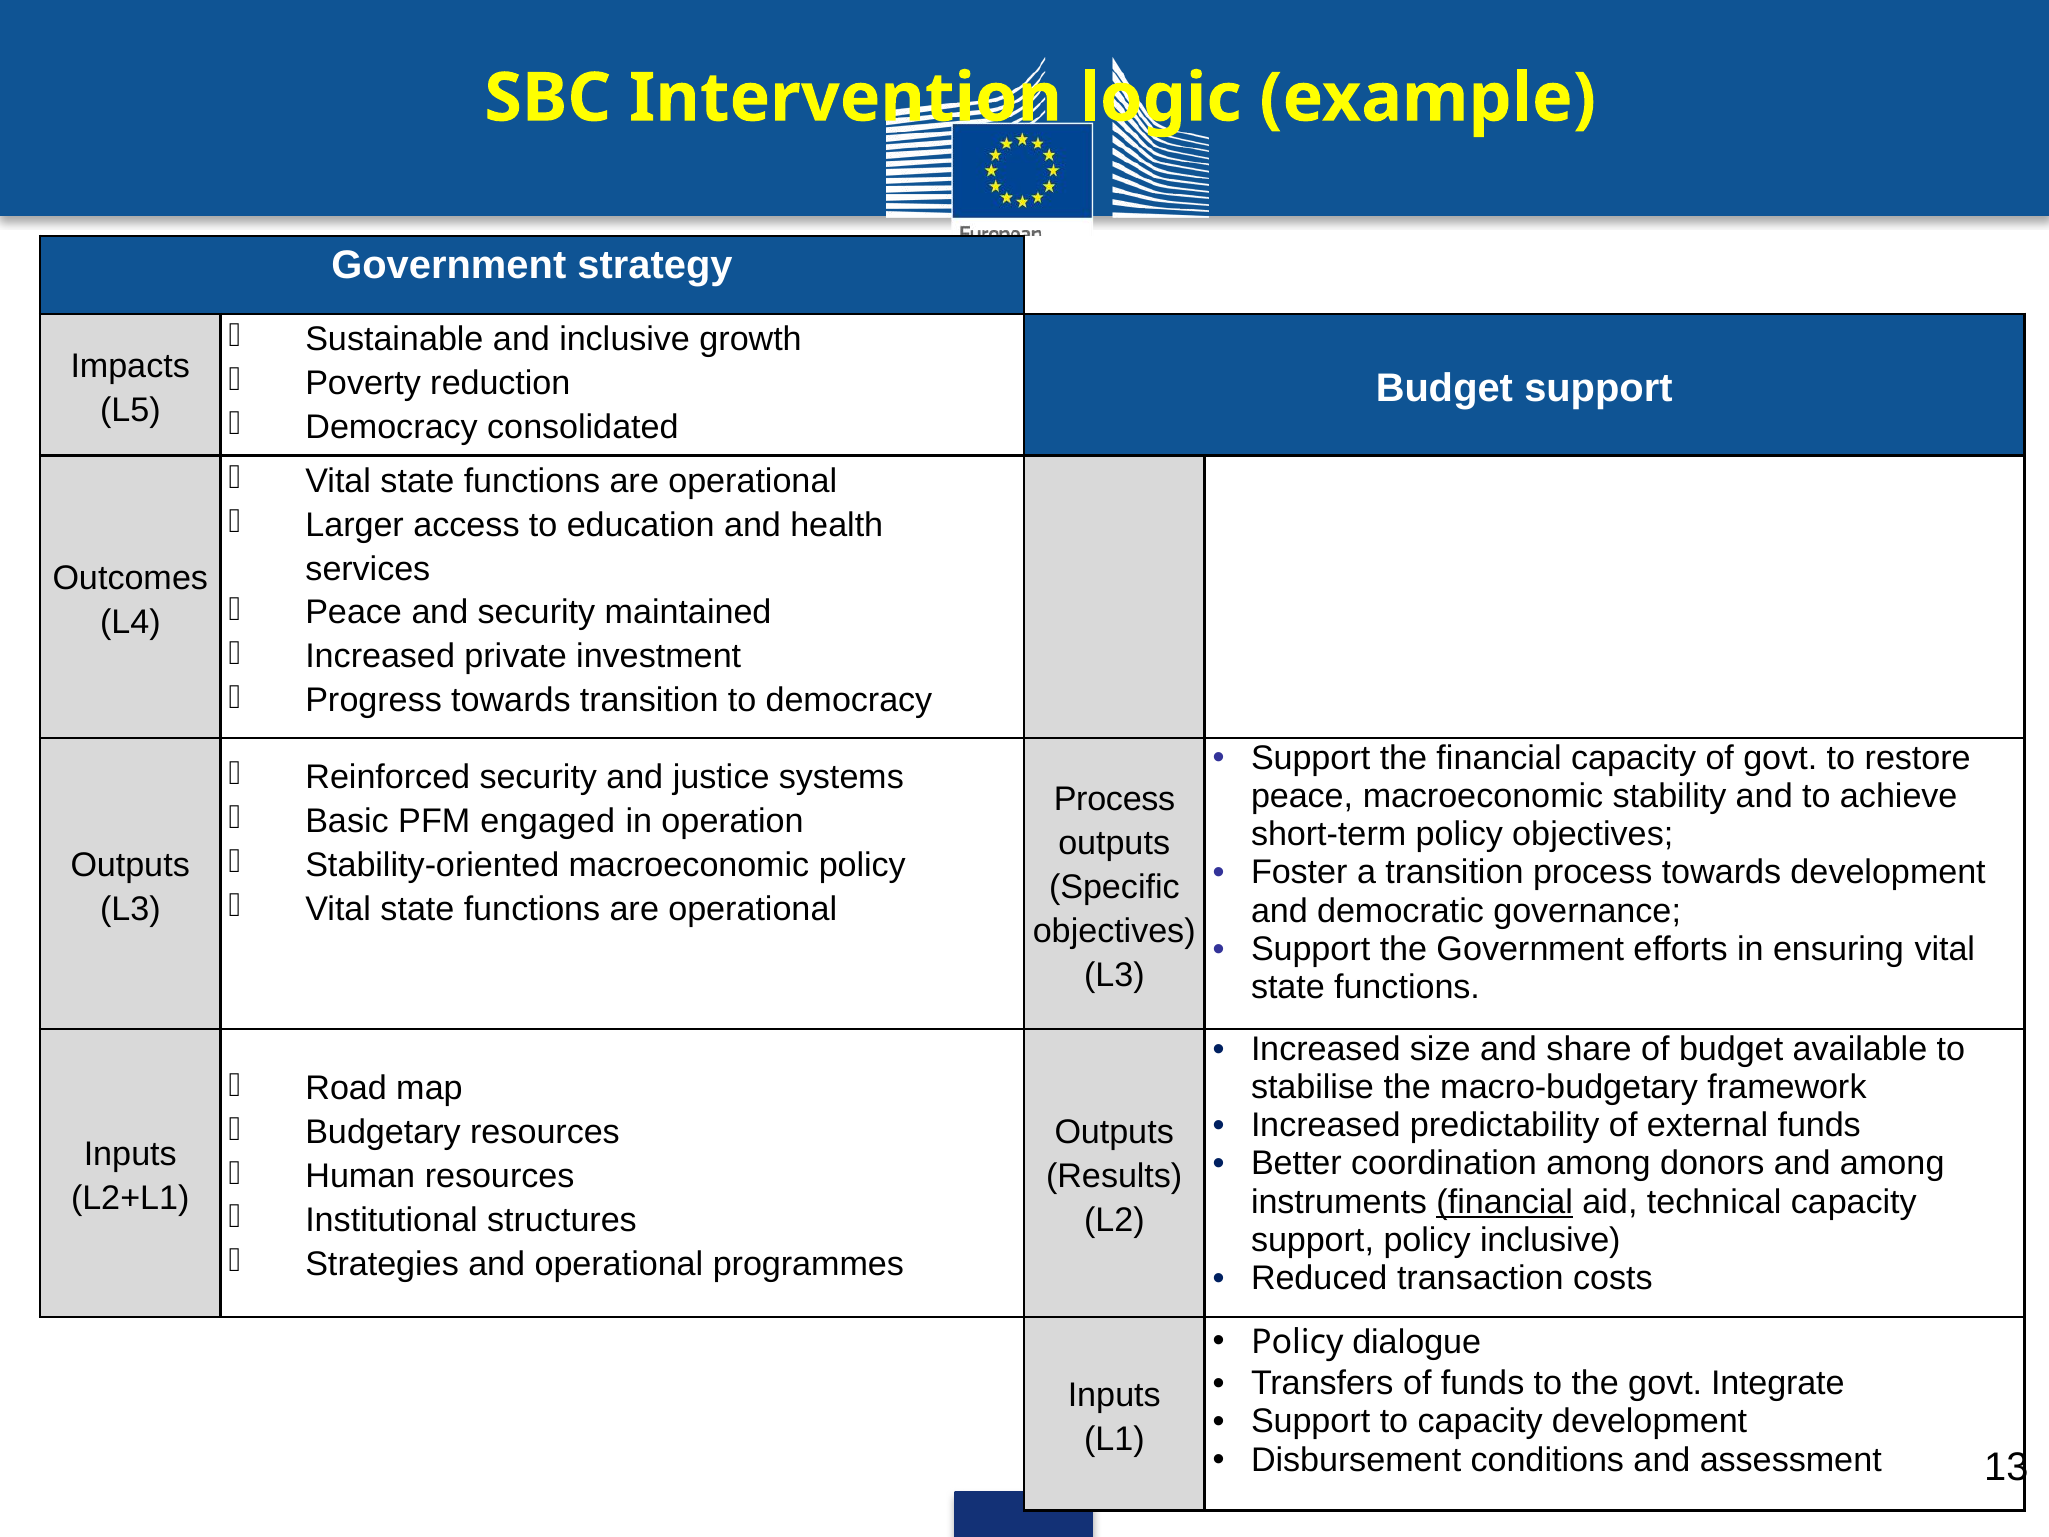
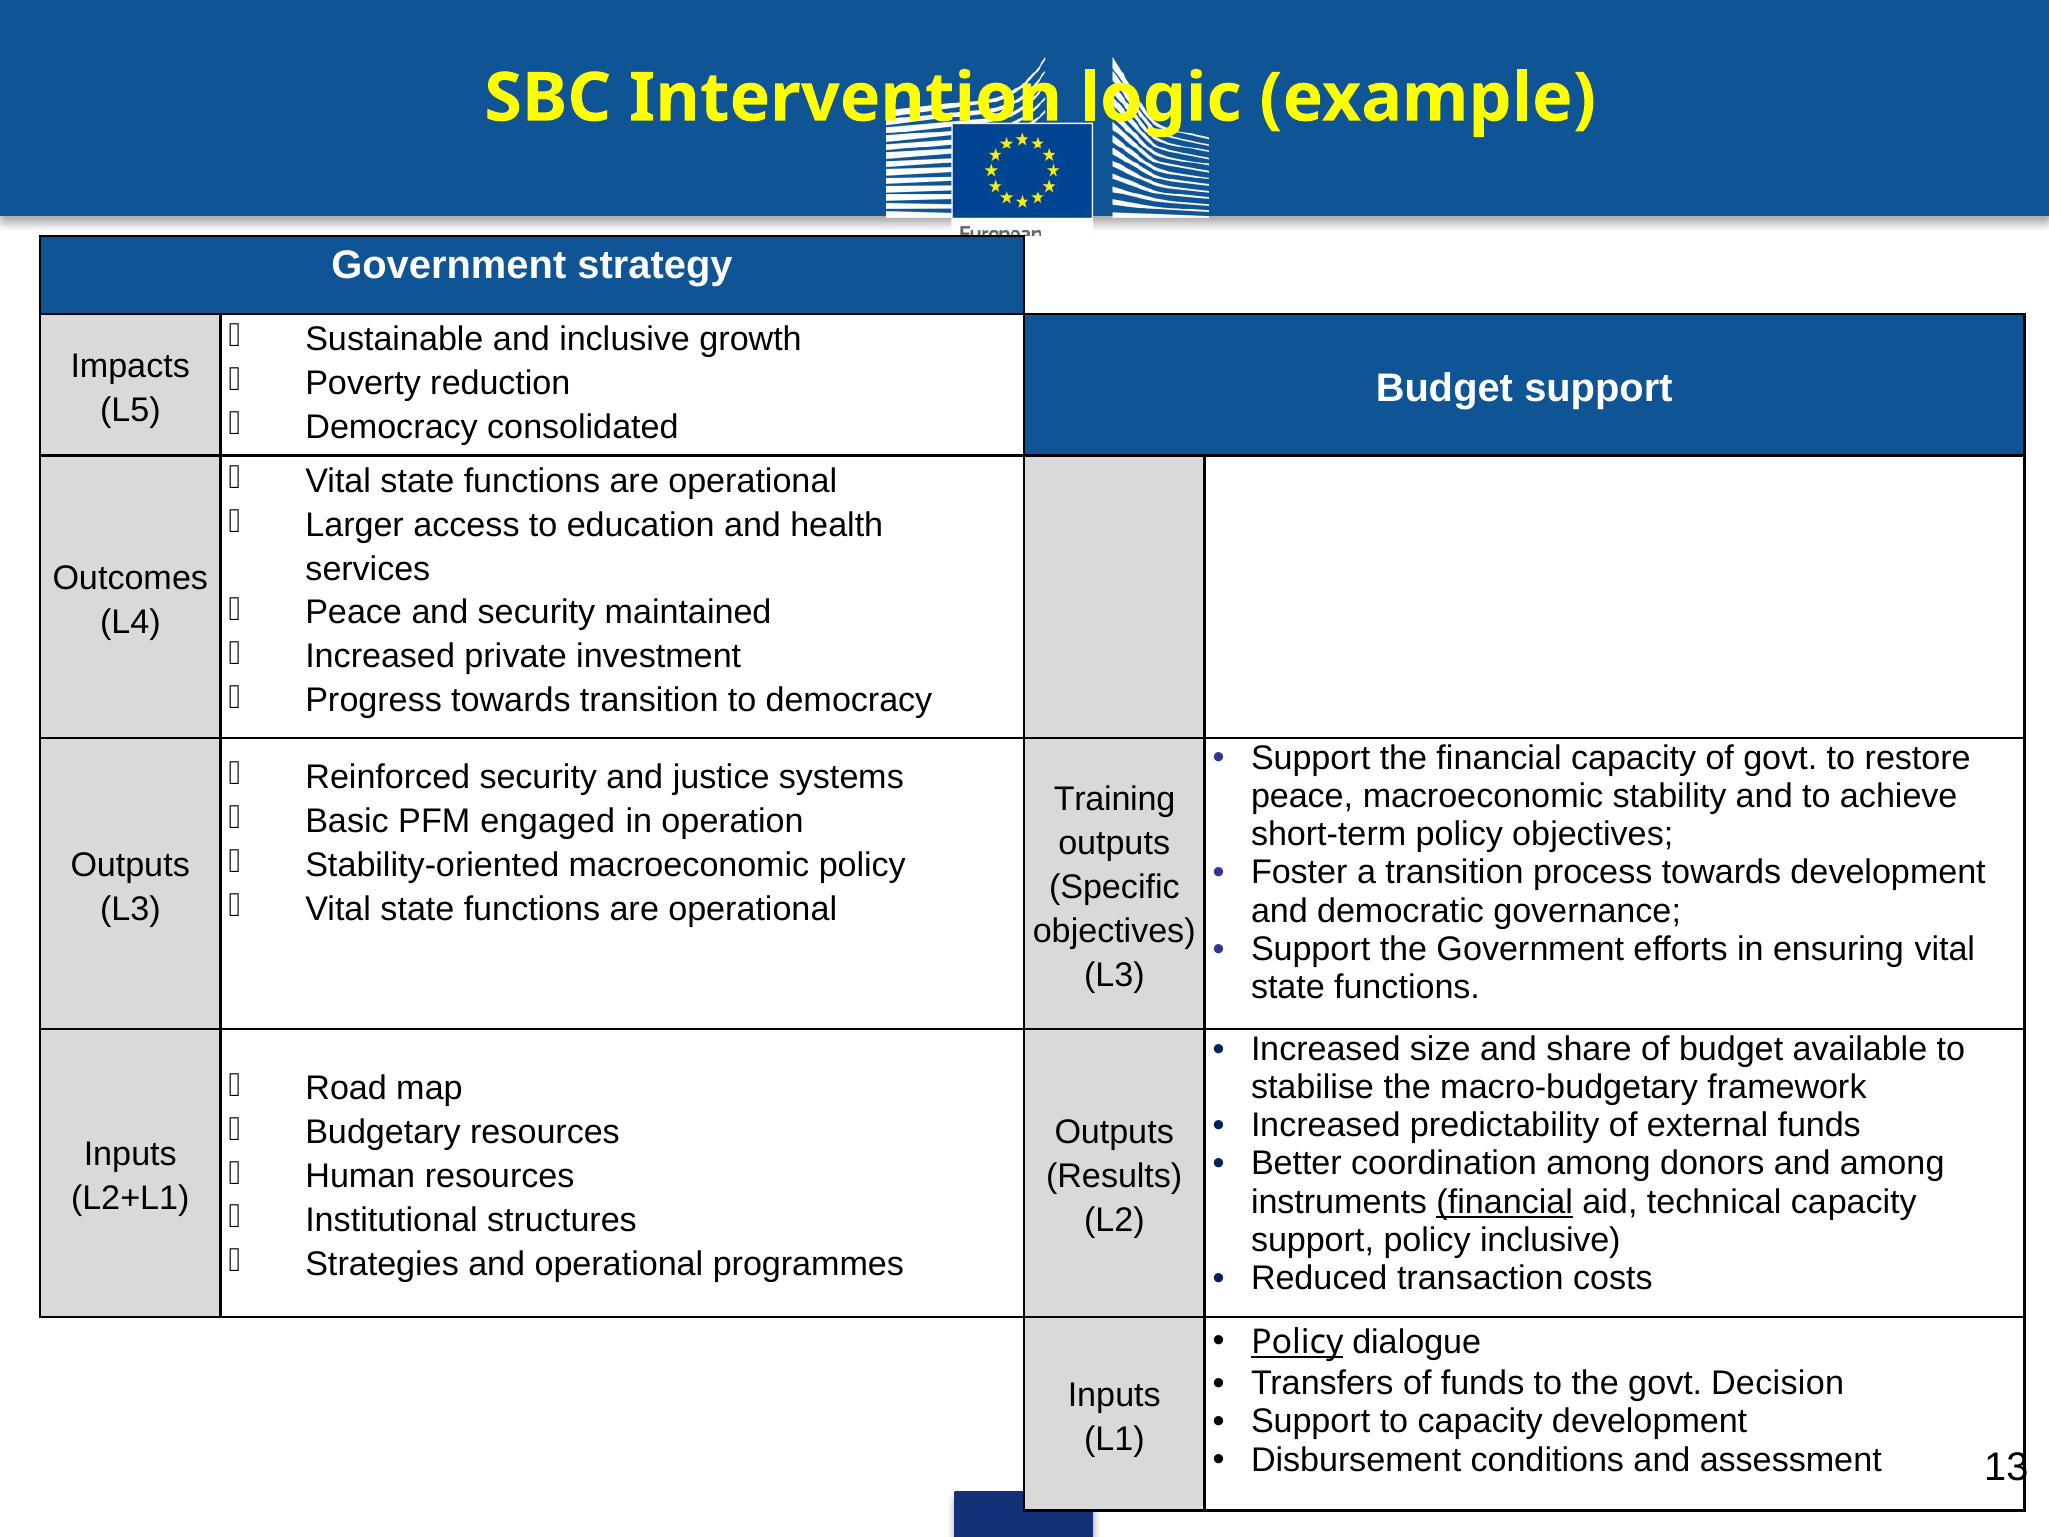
Process at (1115, 799): Process -> Training
Policy at (1297, 1342) underline: none -> present
Integrate: Integrate -> Decision
